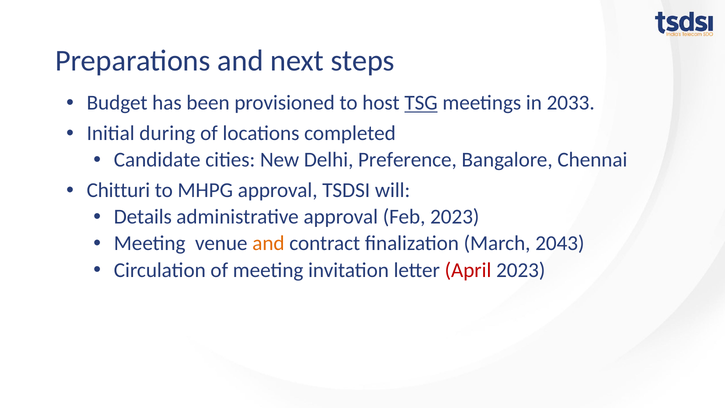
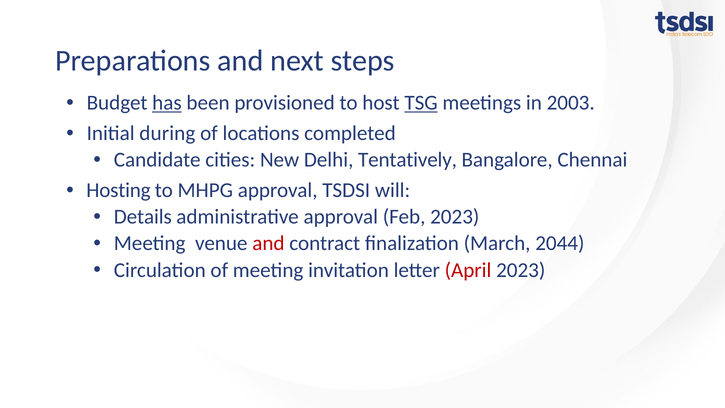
has underline: none -> present
2033: 2033 -> 2003
Preference: Preference -> Tentatively
Chitturi: Chitturi -> Hosting
and at (268, 243) colour: orange -> red
2043: 2043 -> 2044
